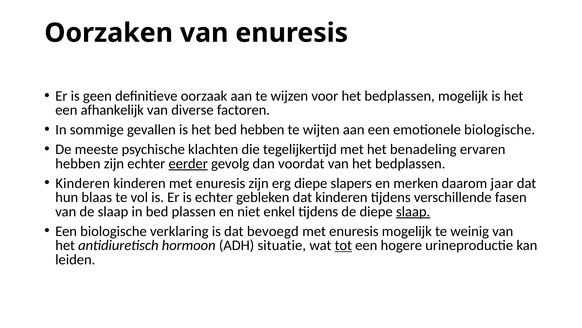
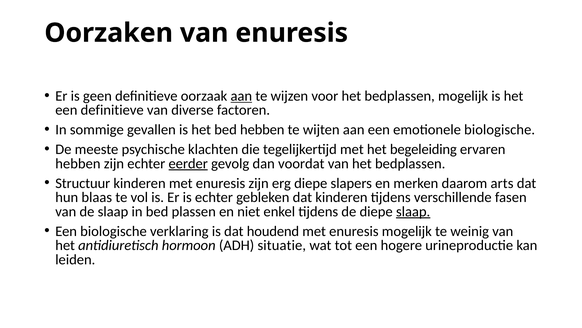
aan at (241, 96) underline: none -> present
een afhankelijk: afhankelijk -> definitieve
benadeling: benadeling -> begeleiding
Kinderen at (83, 183): Kinderen -> Structuur
jaar: jaar -> arts
bevoegd: bevoegd -> houdend
tot underline: present -> none
